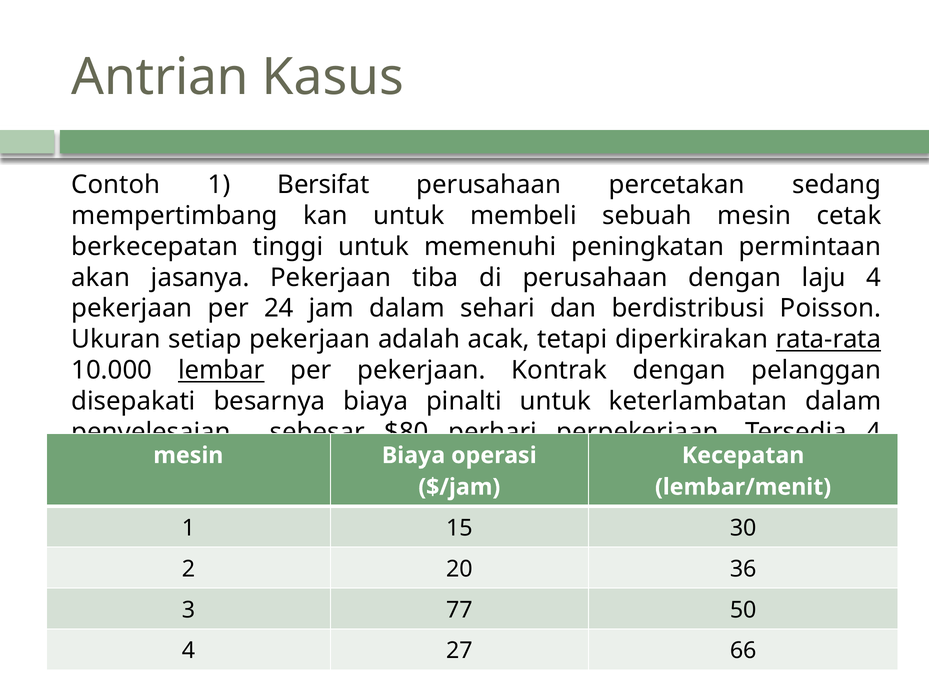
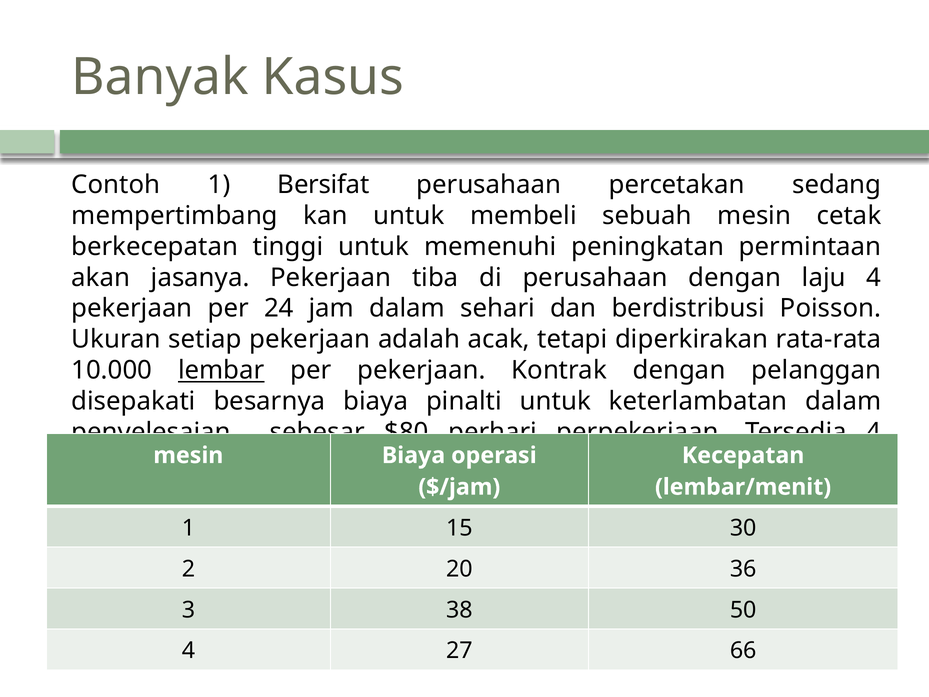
Antrian: Antrian -> Banyak
rata-rata underline: present -> none
77: 77 -> 38
